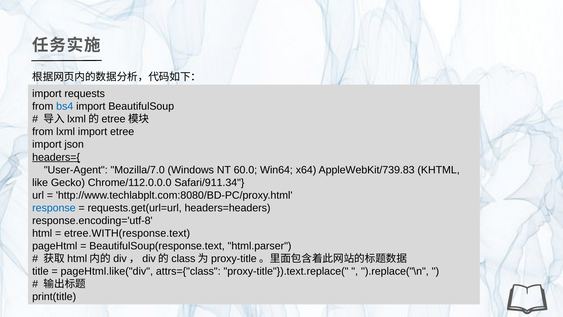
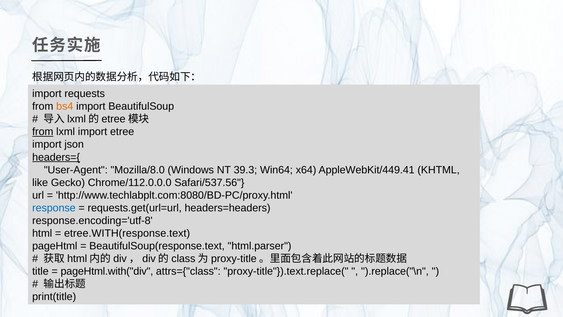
bs4 colour: blue -> orange
from at (43, 132) underline: none -> present
Mozilla/7.0: Mozilla/7.0 -> Mozilla/8.0
60.0: 60.0 -> 39.3
AppleWebKit/739.83: AppleWebKit/739.83 -> AppleWebKit/449.41
Safari/911.34: Safari/911.34 -> Safari/537.56
pageHtml.like("div: pageHtml.like("div -> pageHtml.with("div
